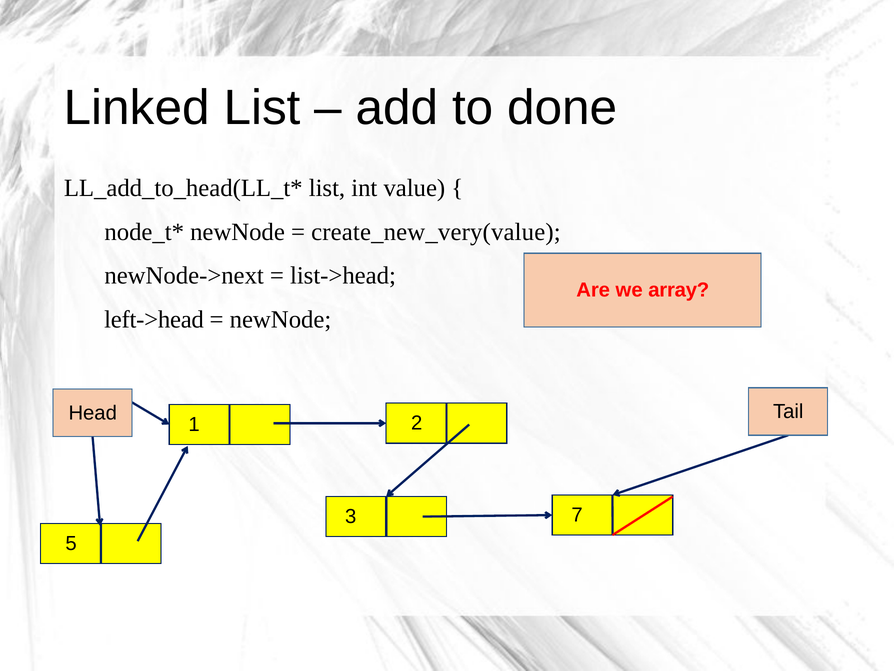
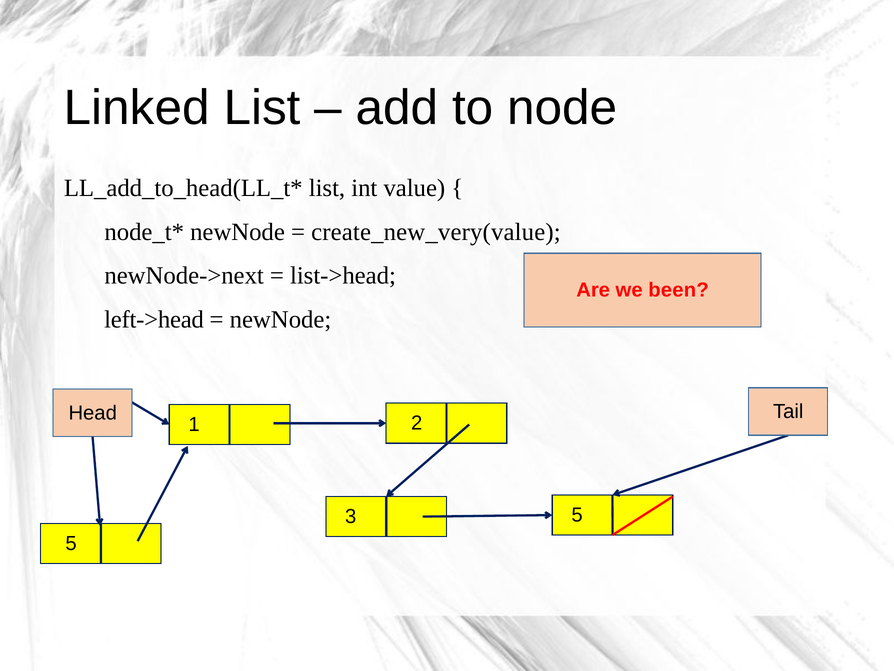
done: done -> node
array: array -> been
3 7: 7 -> 5
